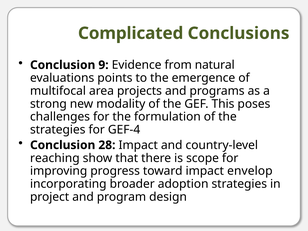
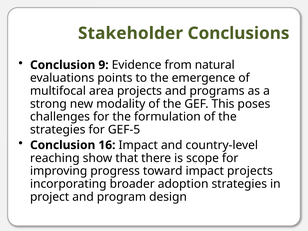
Complicated: Complicated -> Stakeholder
GEF-4: GEF-4 -> GEF-5
28: 28 -> 16
impact envelop: envelop -> projects
